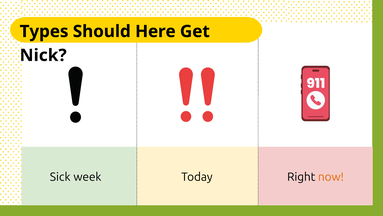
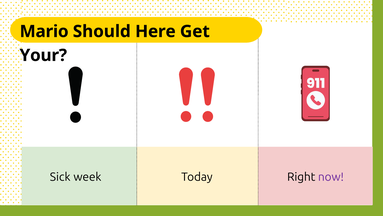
Types: Types -> Mario
Nick: Nick -> Your
now colour: orange -> purple
